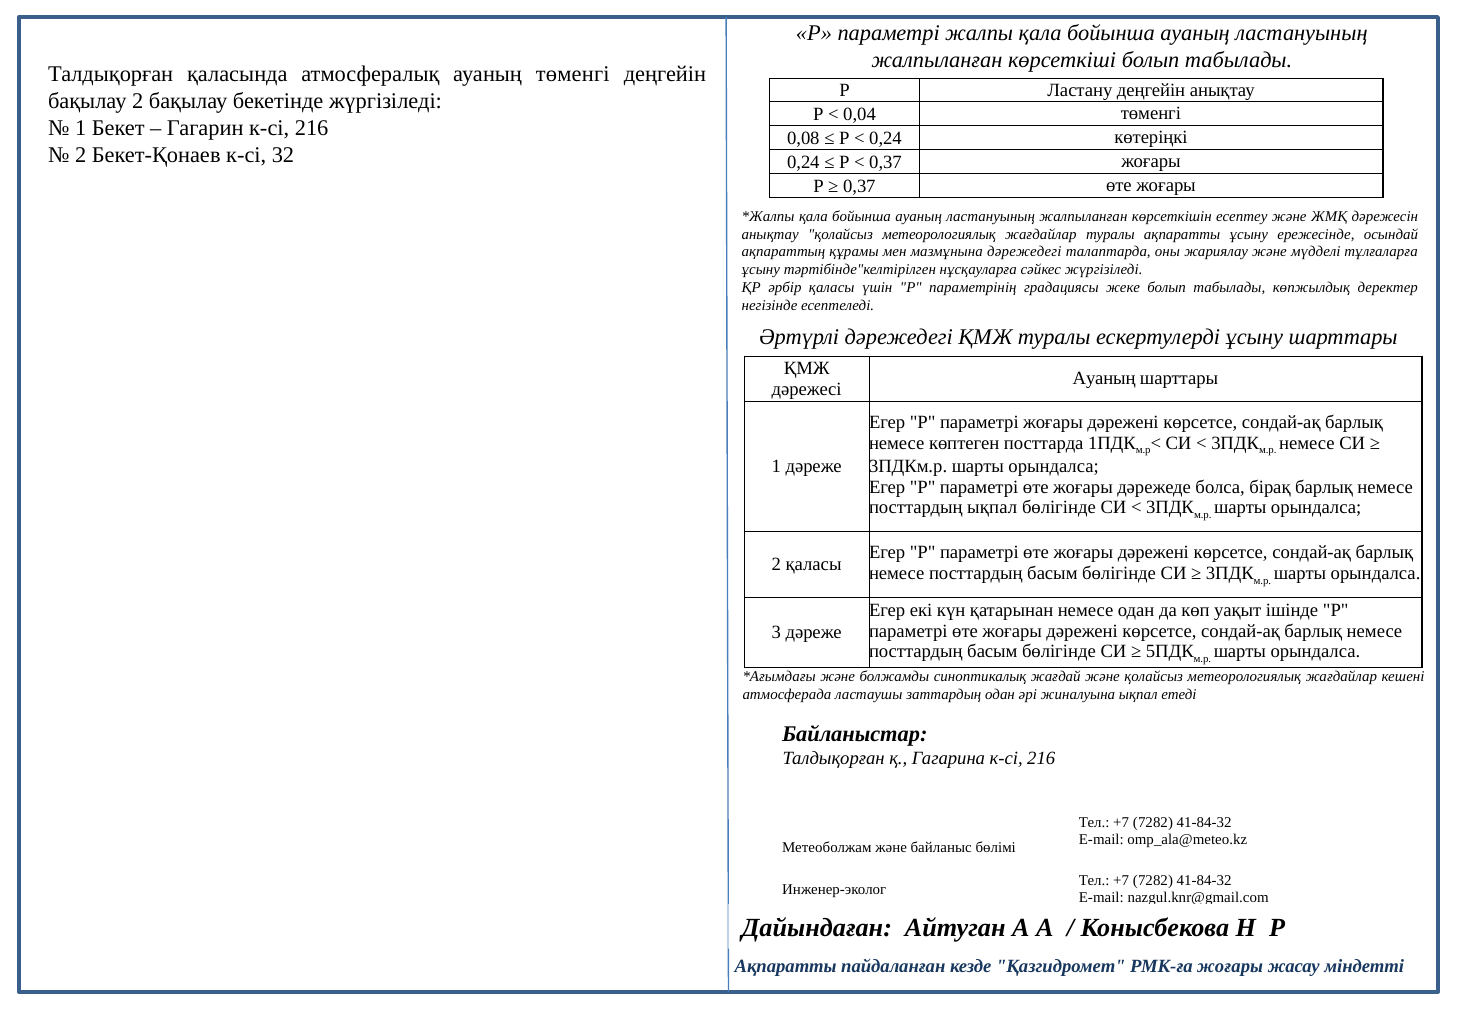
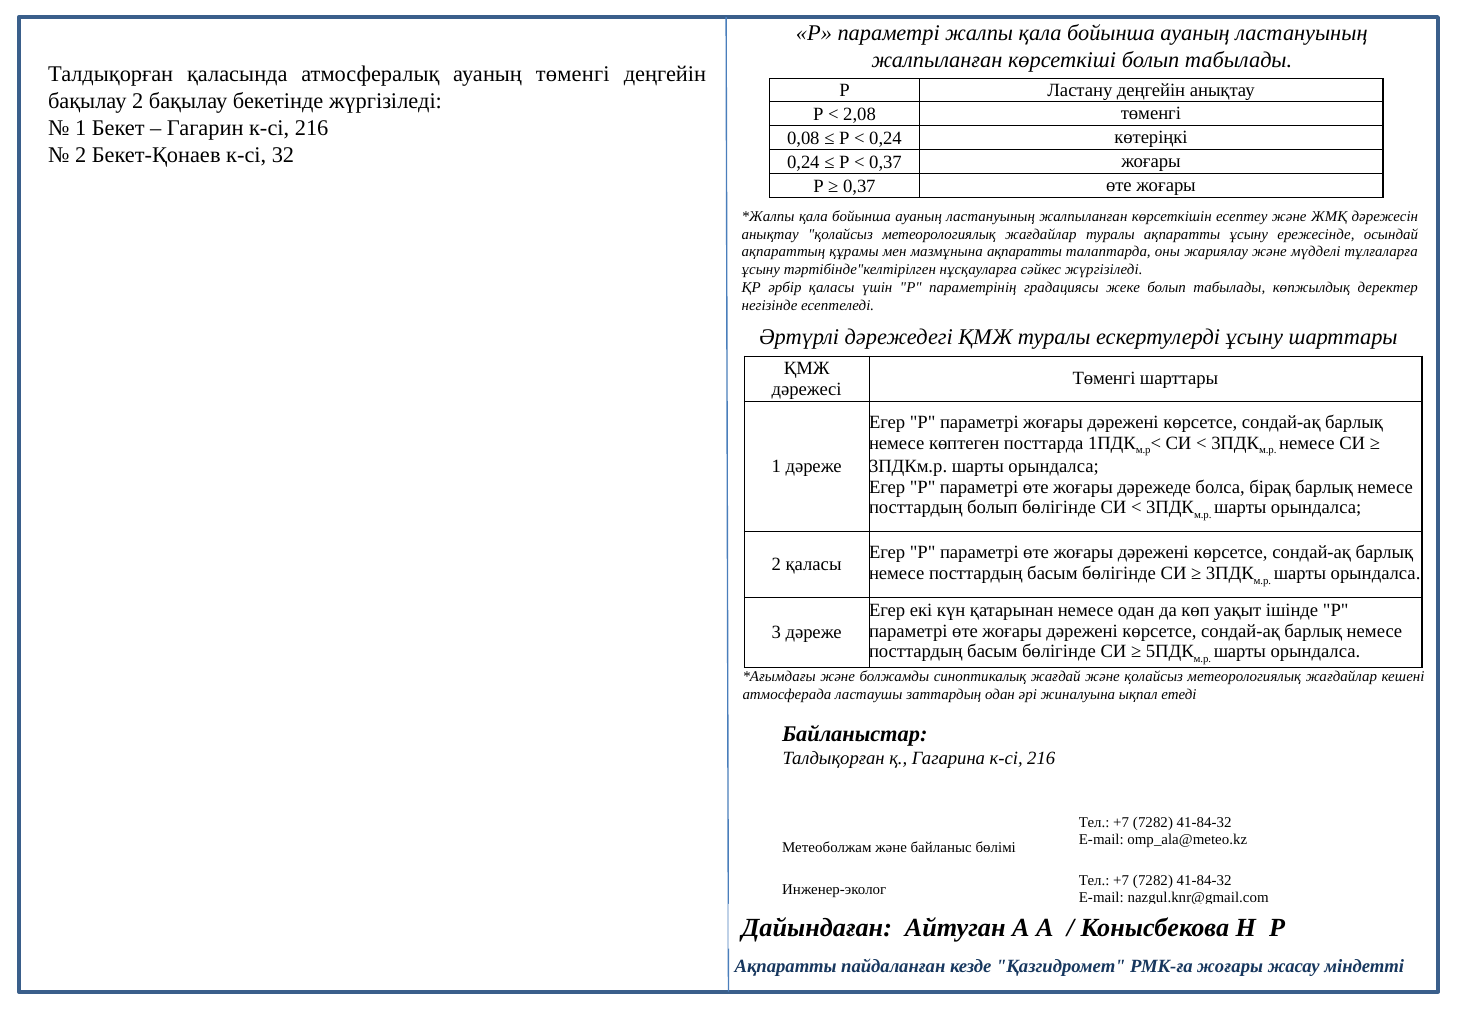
0,04: 0,04 -> 2,08
мазмұнына дәрежедегі: дәрежедегі -> ақпаратты
Ауаның at (1104, 379): Ауаның -> Төменгі
посттардың ықпал: ықпал -> болып
